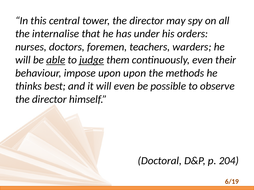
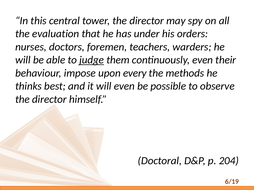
internalise: internalise -> evaluation
able underline: present -> none
upon upon: upon -> every
